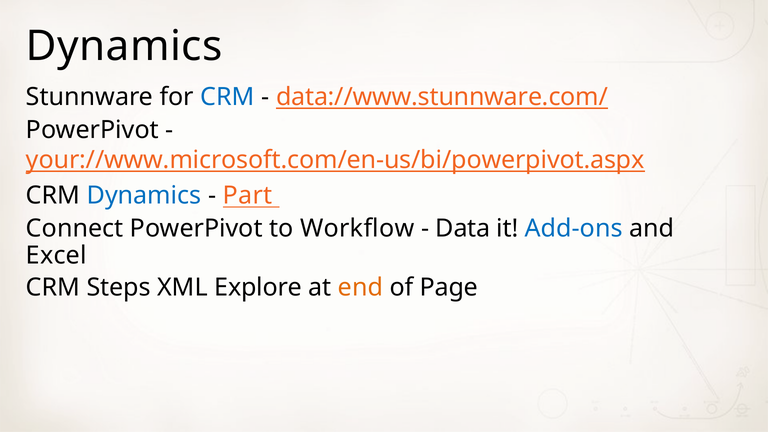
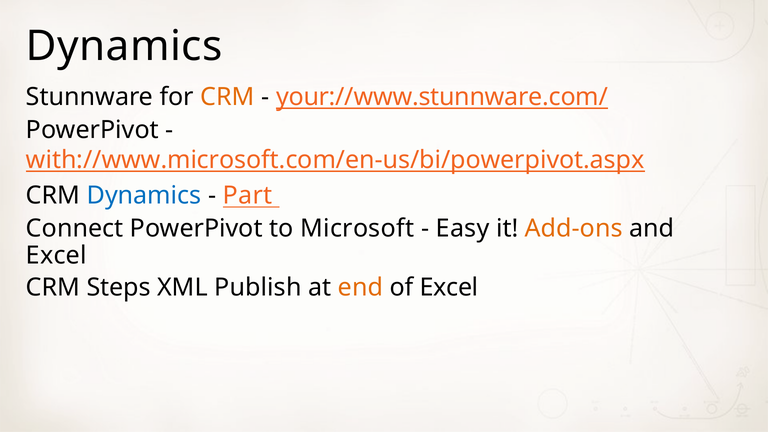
CRM at (228, 97) colour: blue -> orange
data://www.stunnware.com/: data://www.stunnware.com/ -> your://www.stunnware.com/
your://www.microsoft.com/en-us/bi/powerpivot.aspx: your://www.microsoft.com/en-us/bi/powerpivot.aspx -> with://www.microsoft.com/en-us/bi/powerpivot.aspx
Workflow: Workflow -> Microsoft
Data: Data -> Easy
Add-ons colour: blue -> orange
Explore: Explore -> Publish
of Page: Page -> Excel
